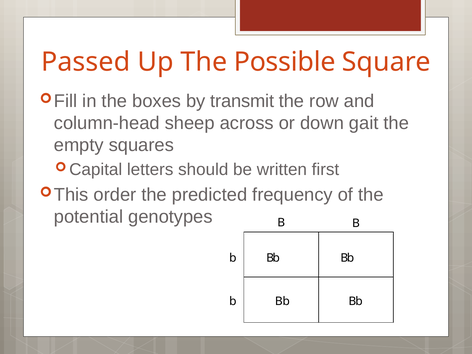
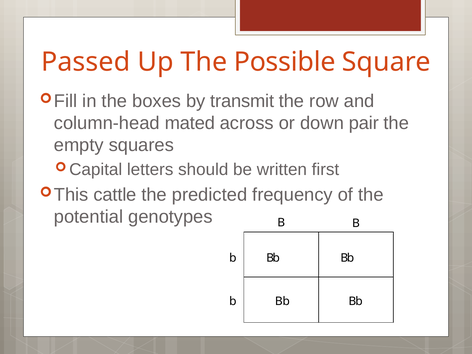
sheep: sheep -> mated
gait: gait -> pair
order: order -> cattle
